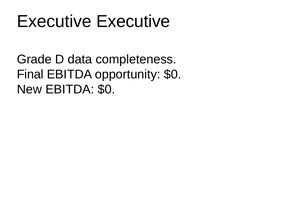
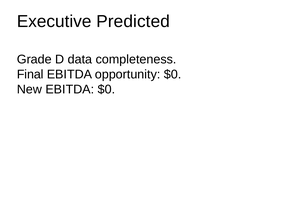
Executive Executive: Executive -> Predicted
